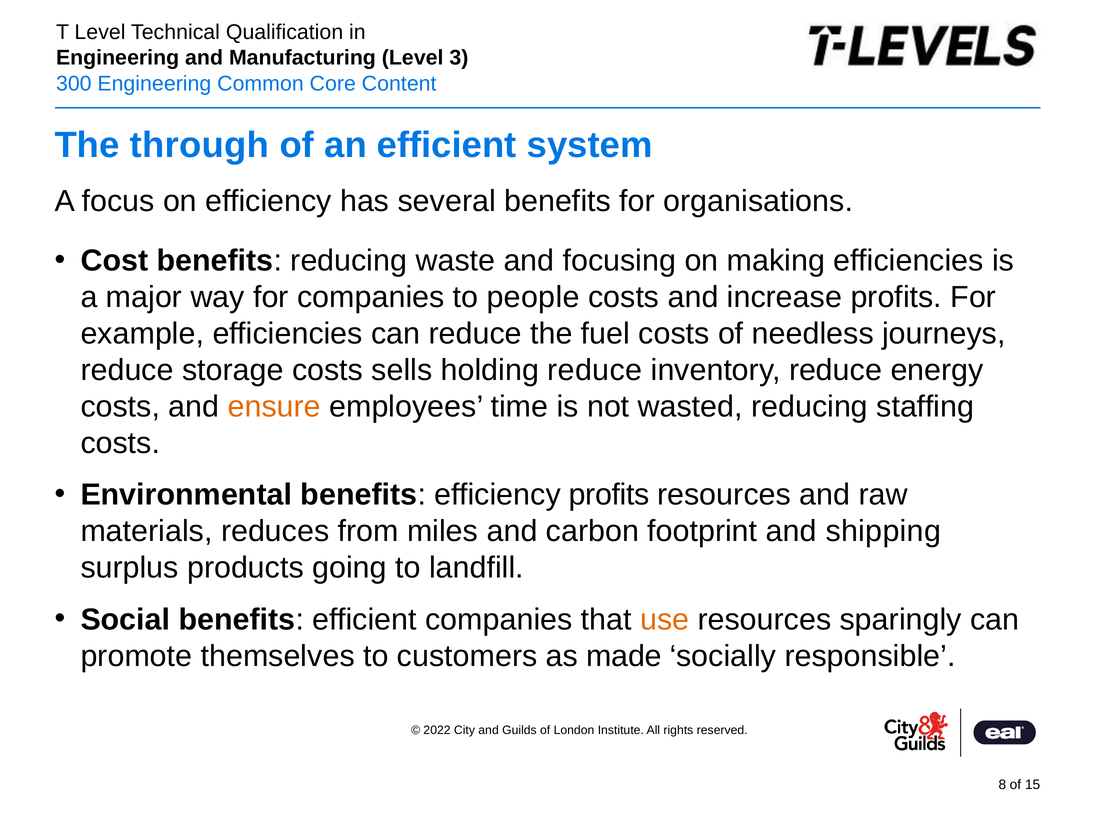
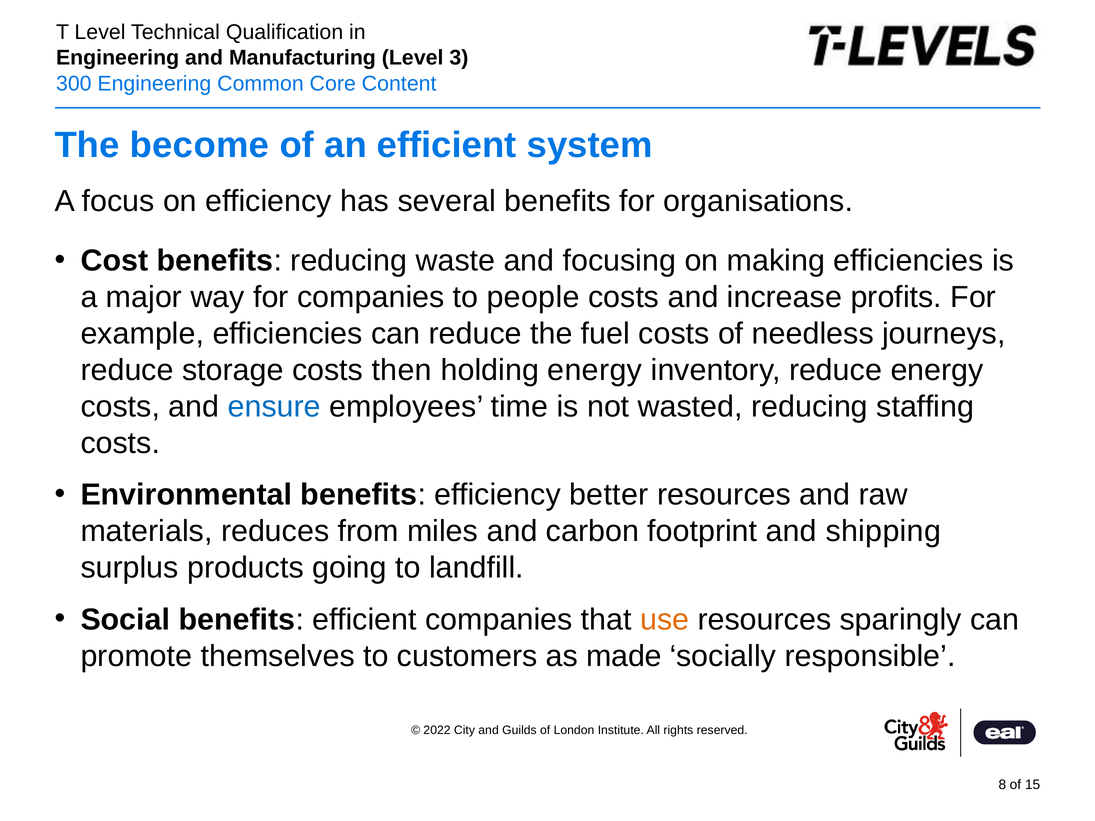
through: through -> become
sells: sells -> then
holding reduce: reduce -> energy
ensure colour: orange -> blue
efficiency profits: profits -> better
